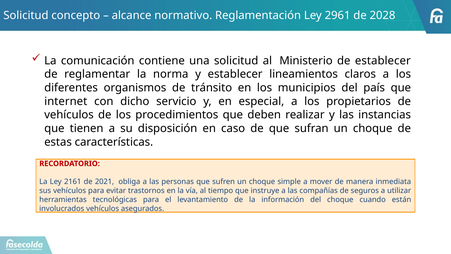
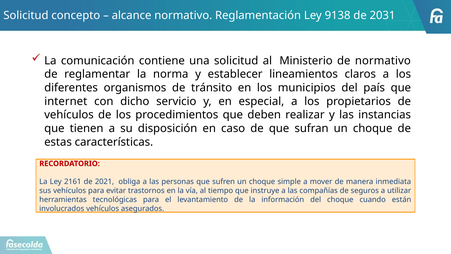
2961: 2961 -> 9138
2028: 2028 -> 2031
de establecer: establecer -> normativo
